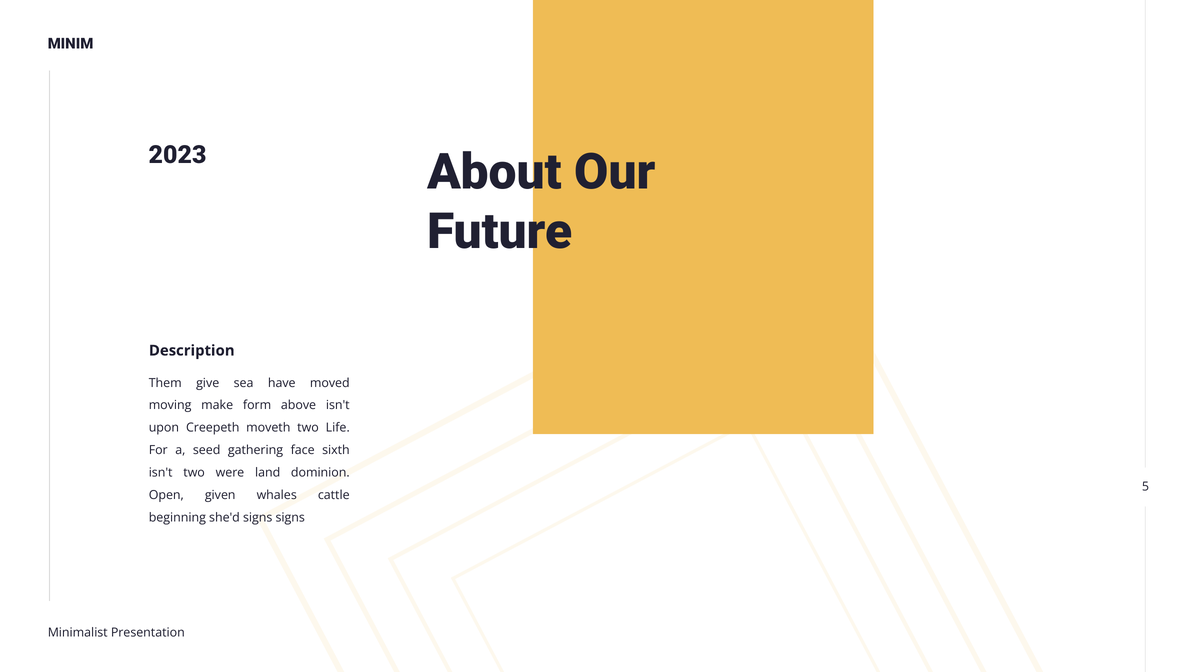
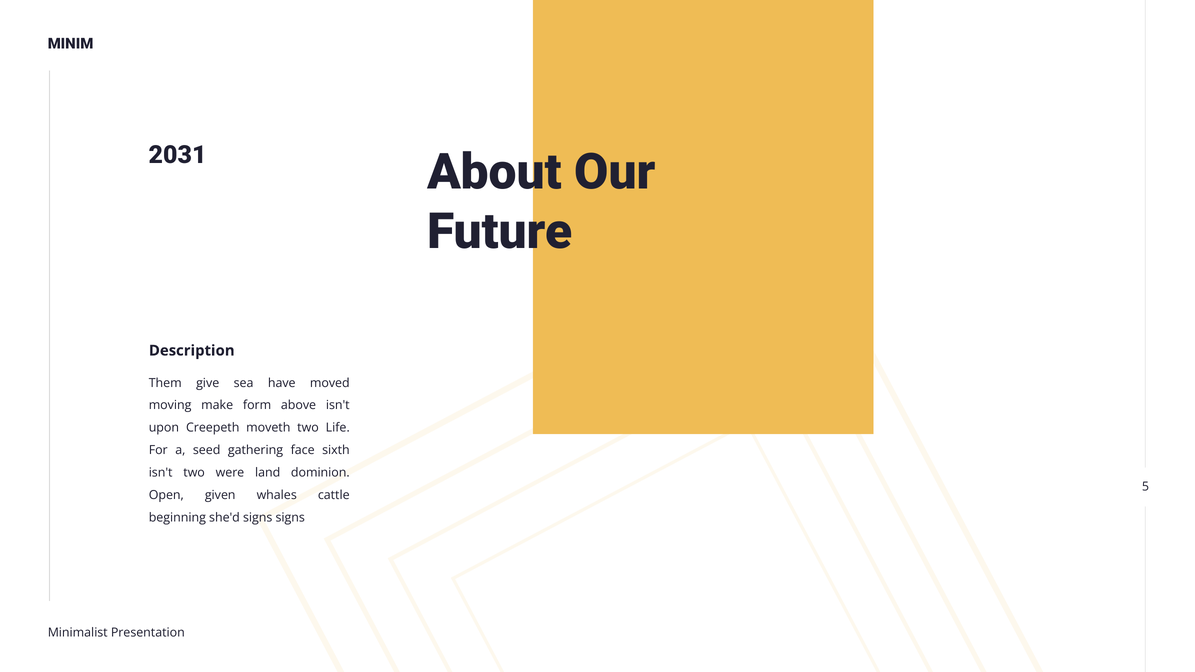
2023: 2023 -> 2031
